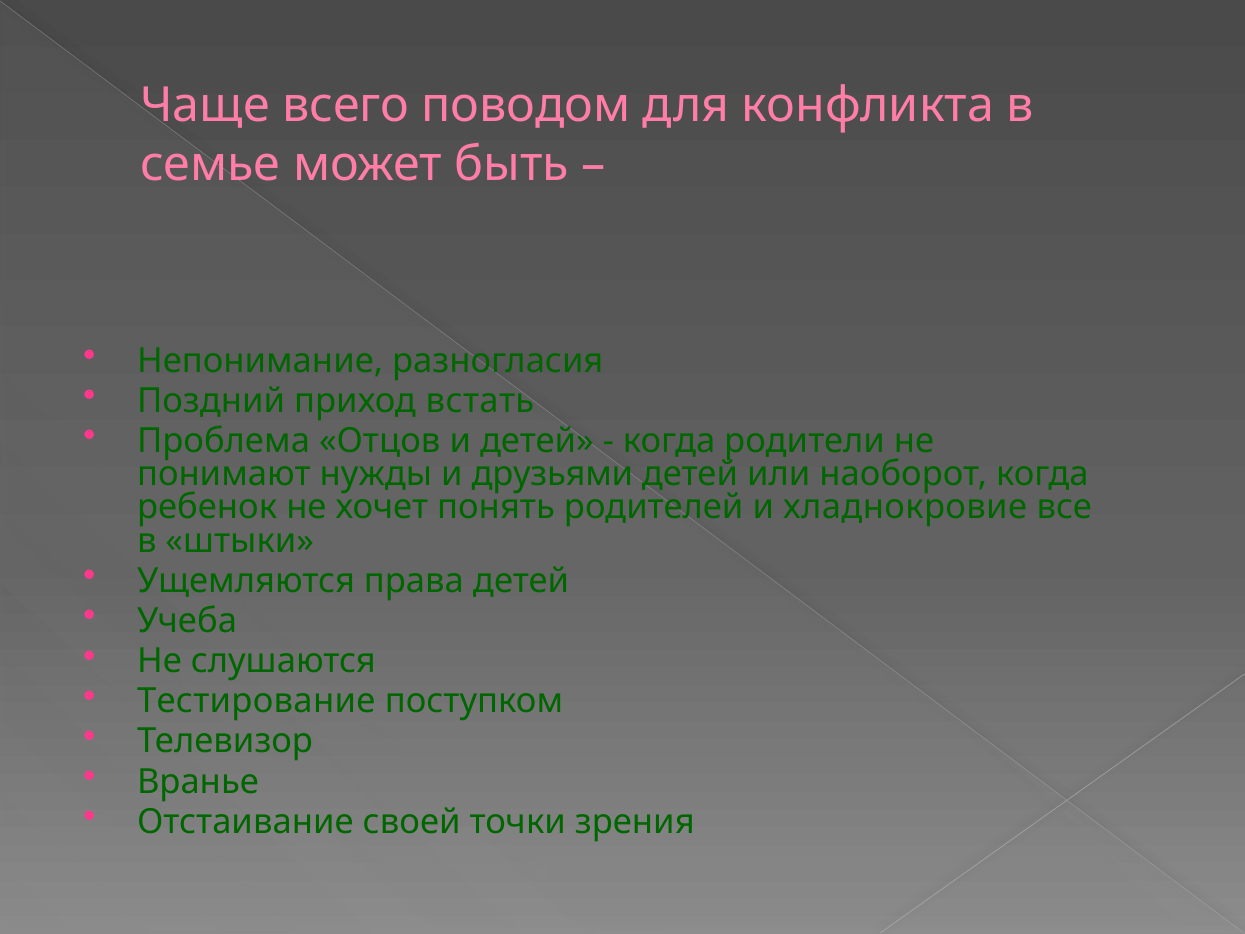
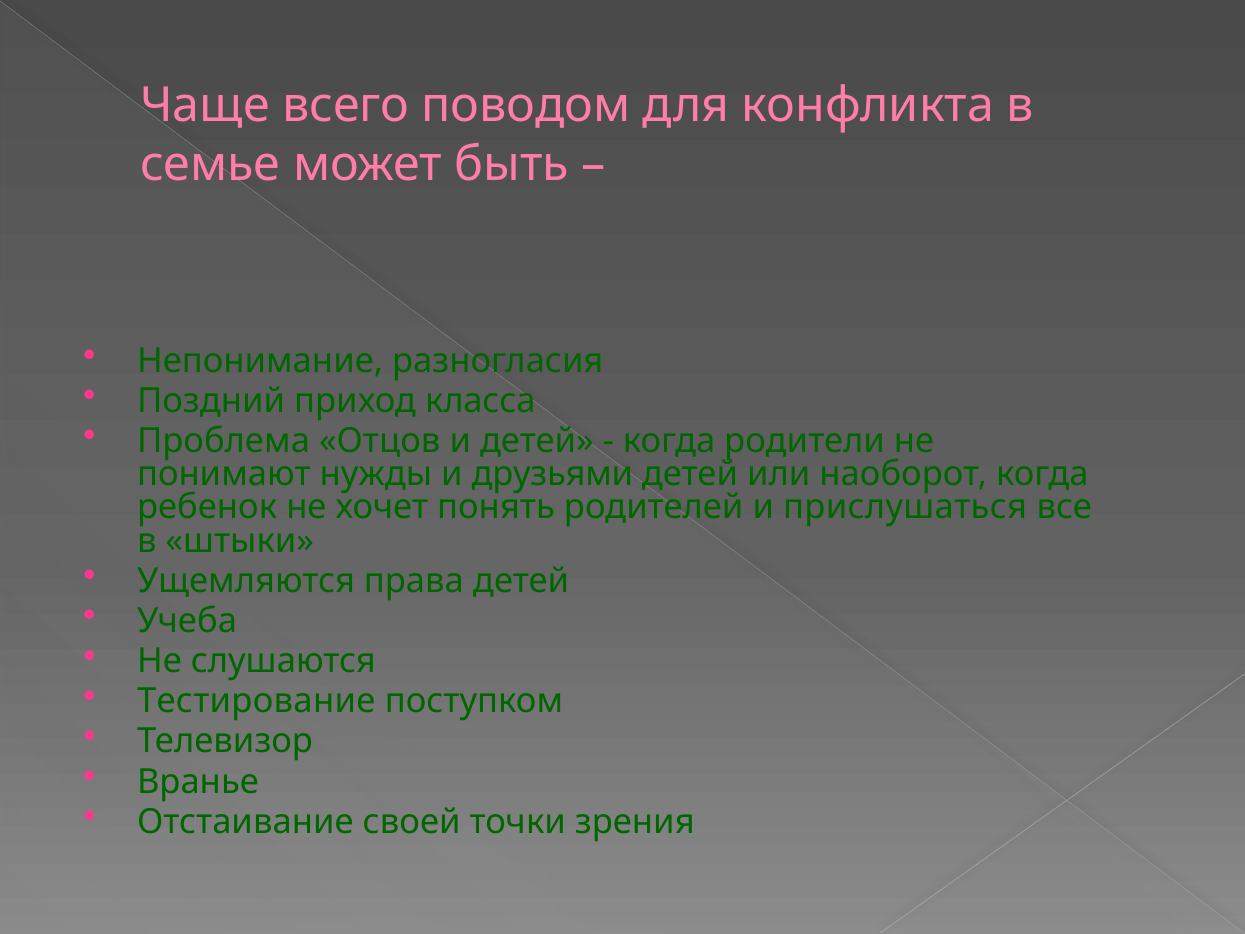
встать: встать -> класса
хладнокровие: хладнокровие -> прислушаться
